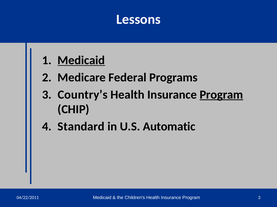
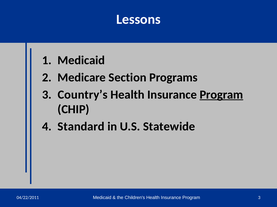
Medicaid at (81, 60) underline: present -> none
Federal: Federal -> Section
Automatic: Automatic -> Statewide
